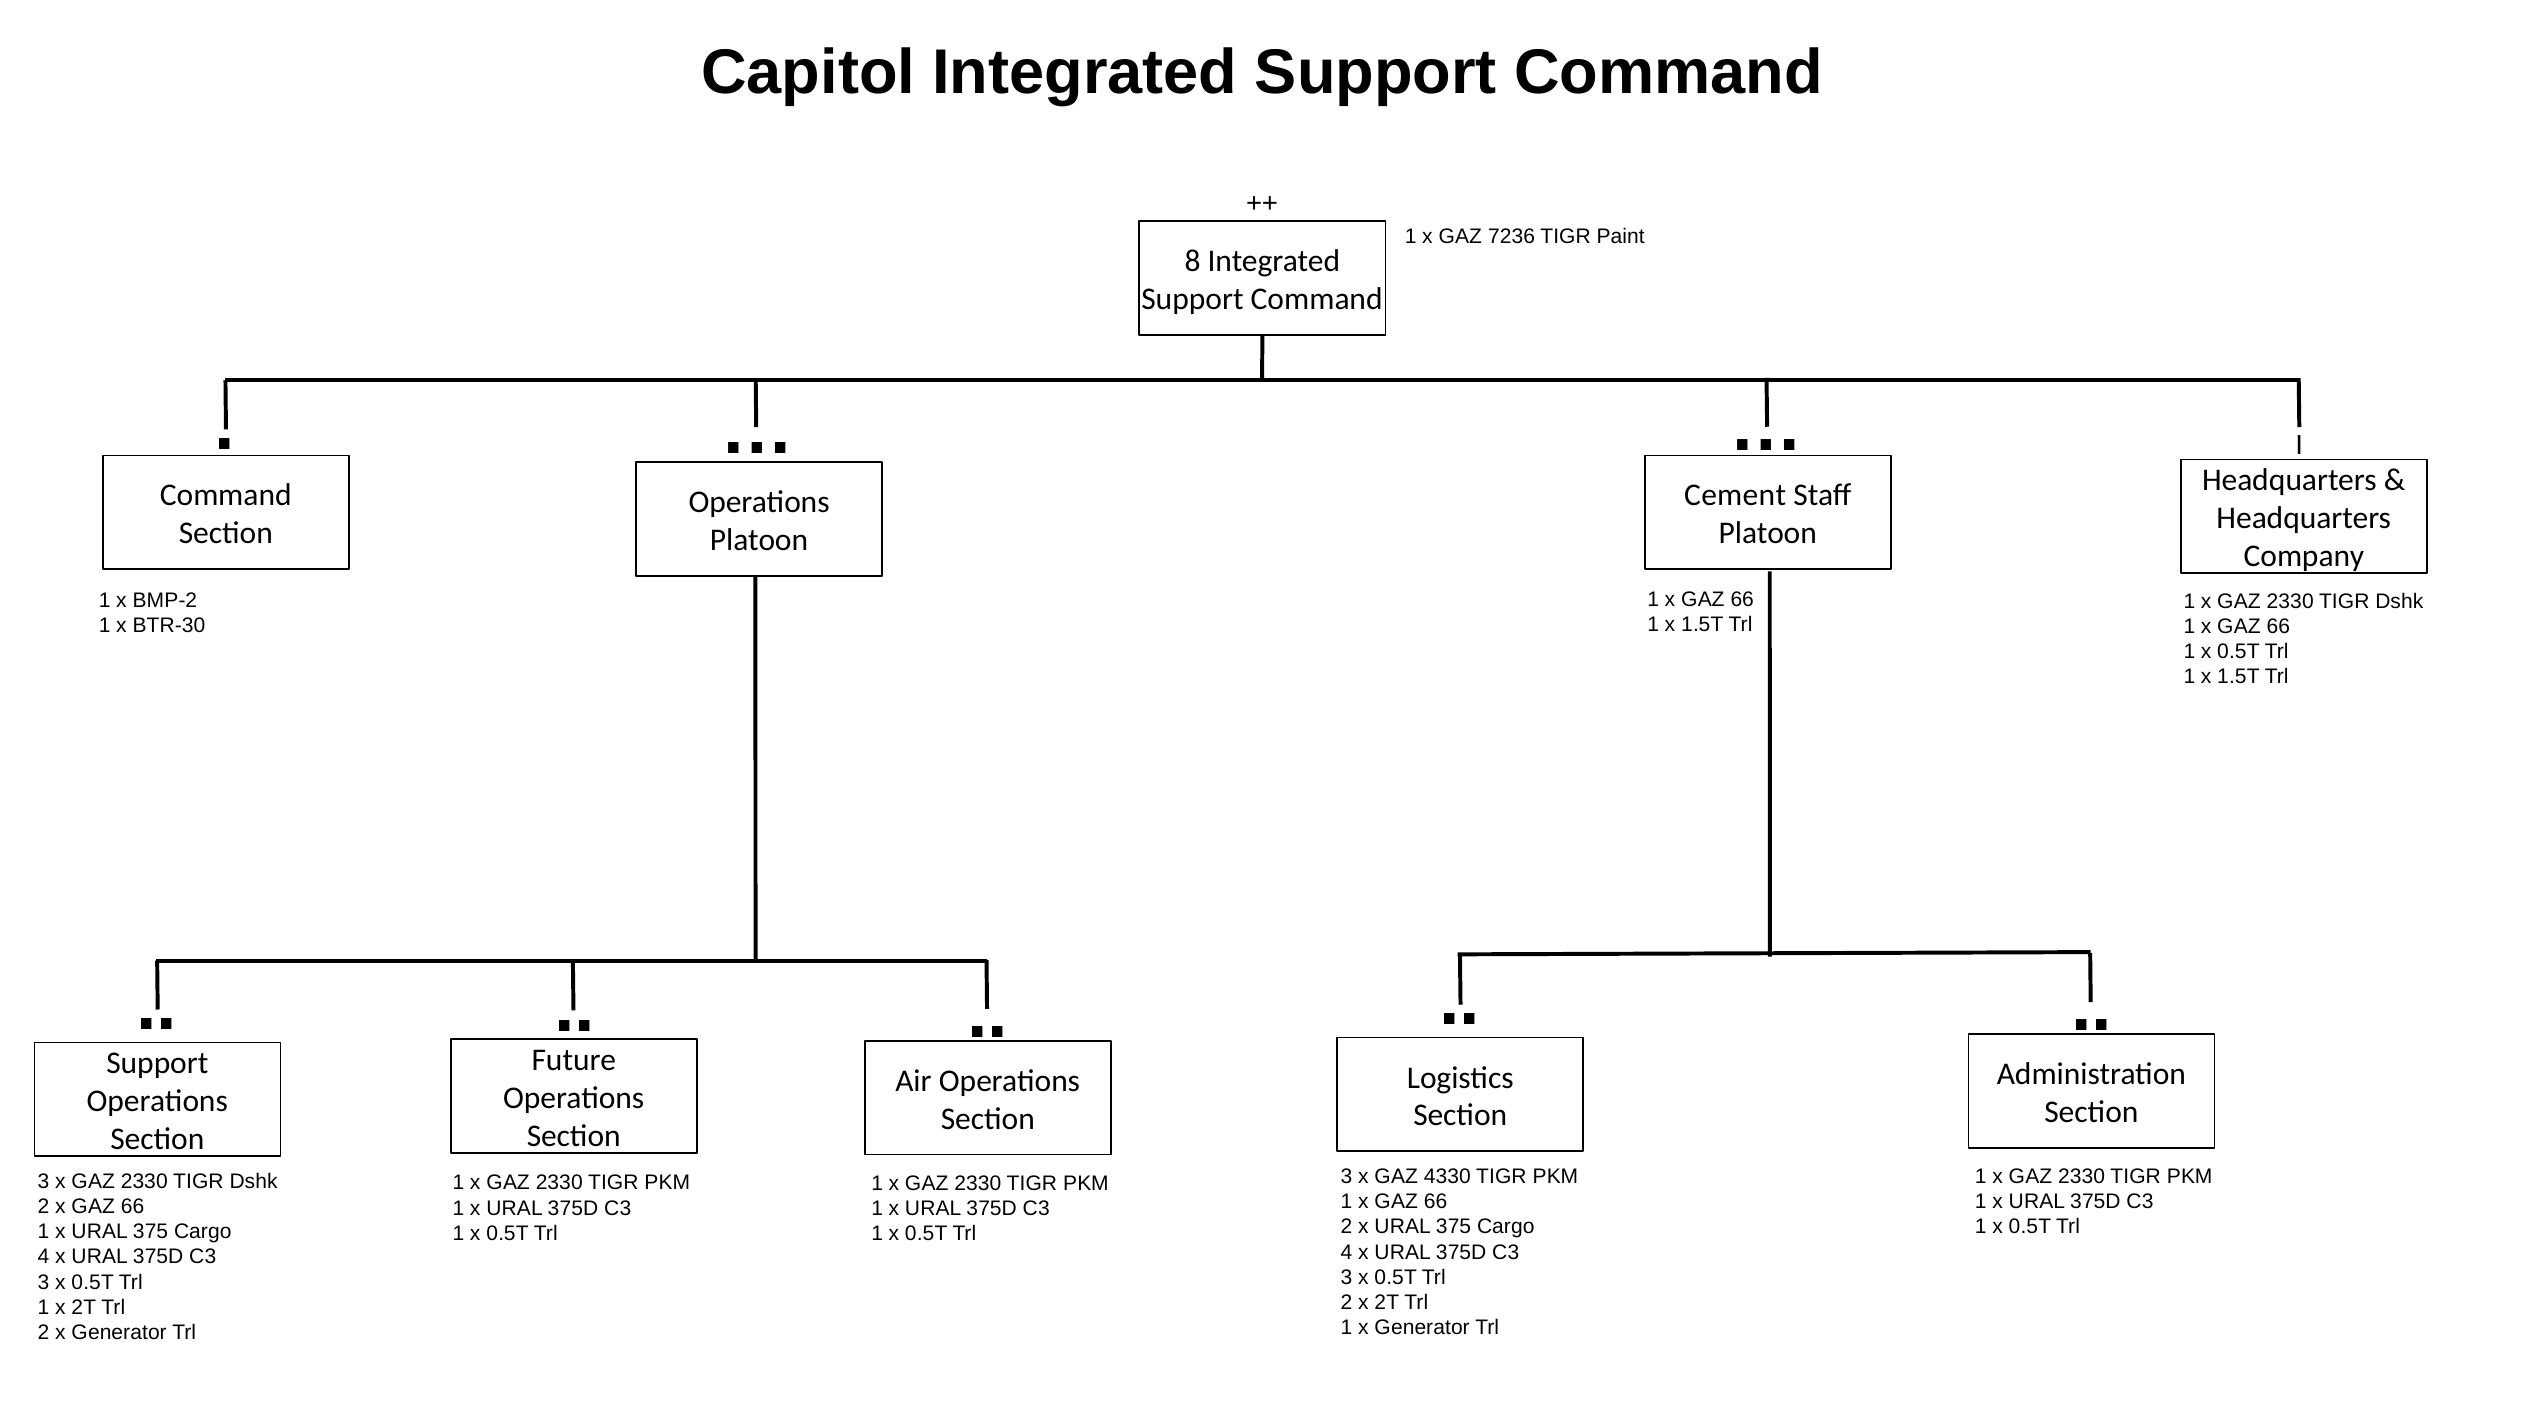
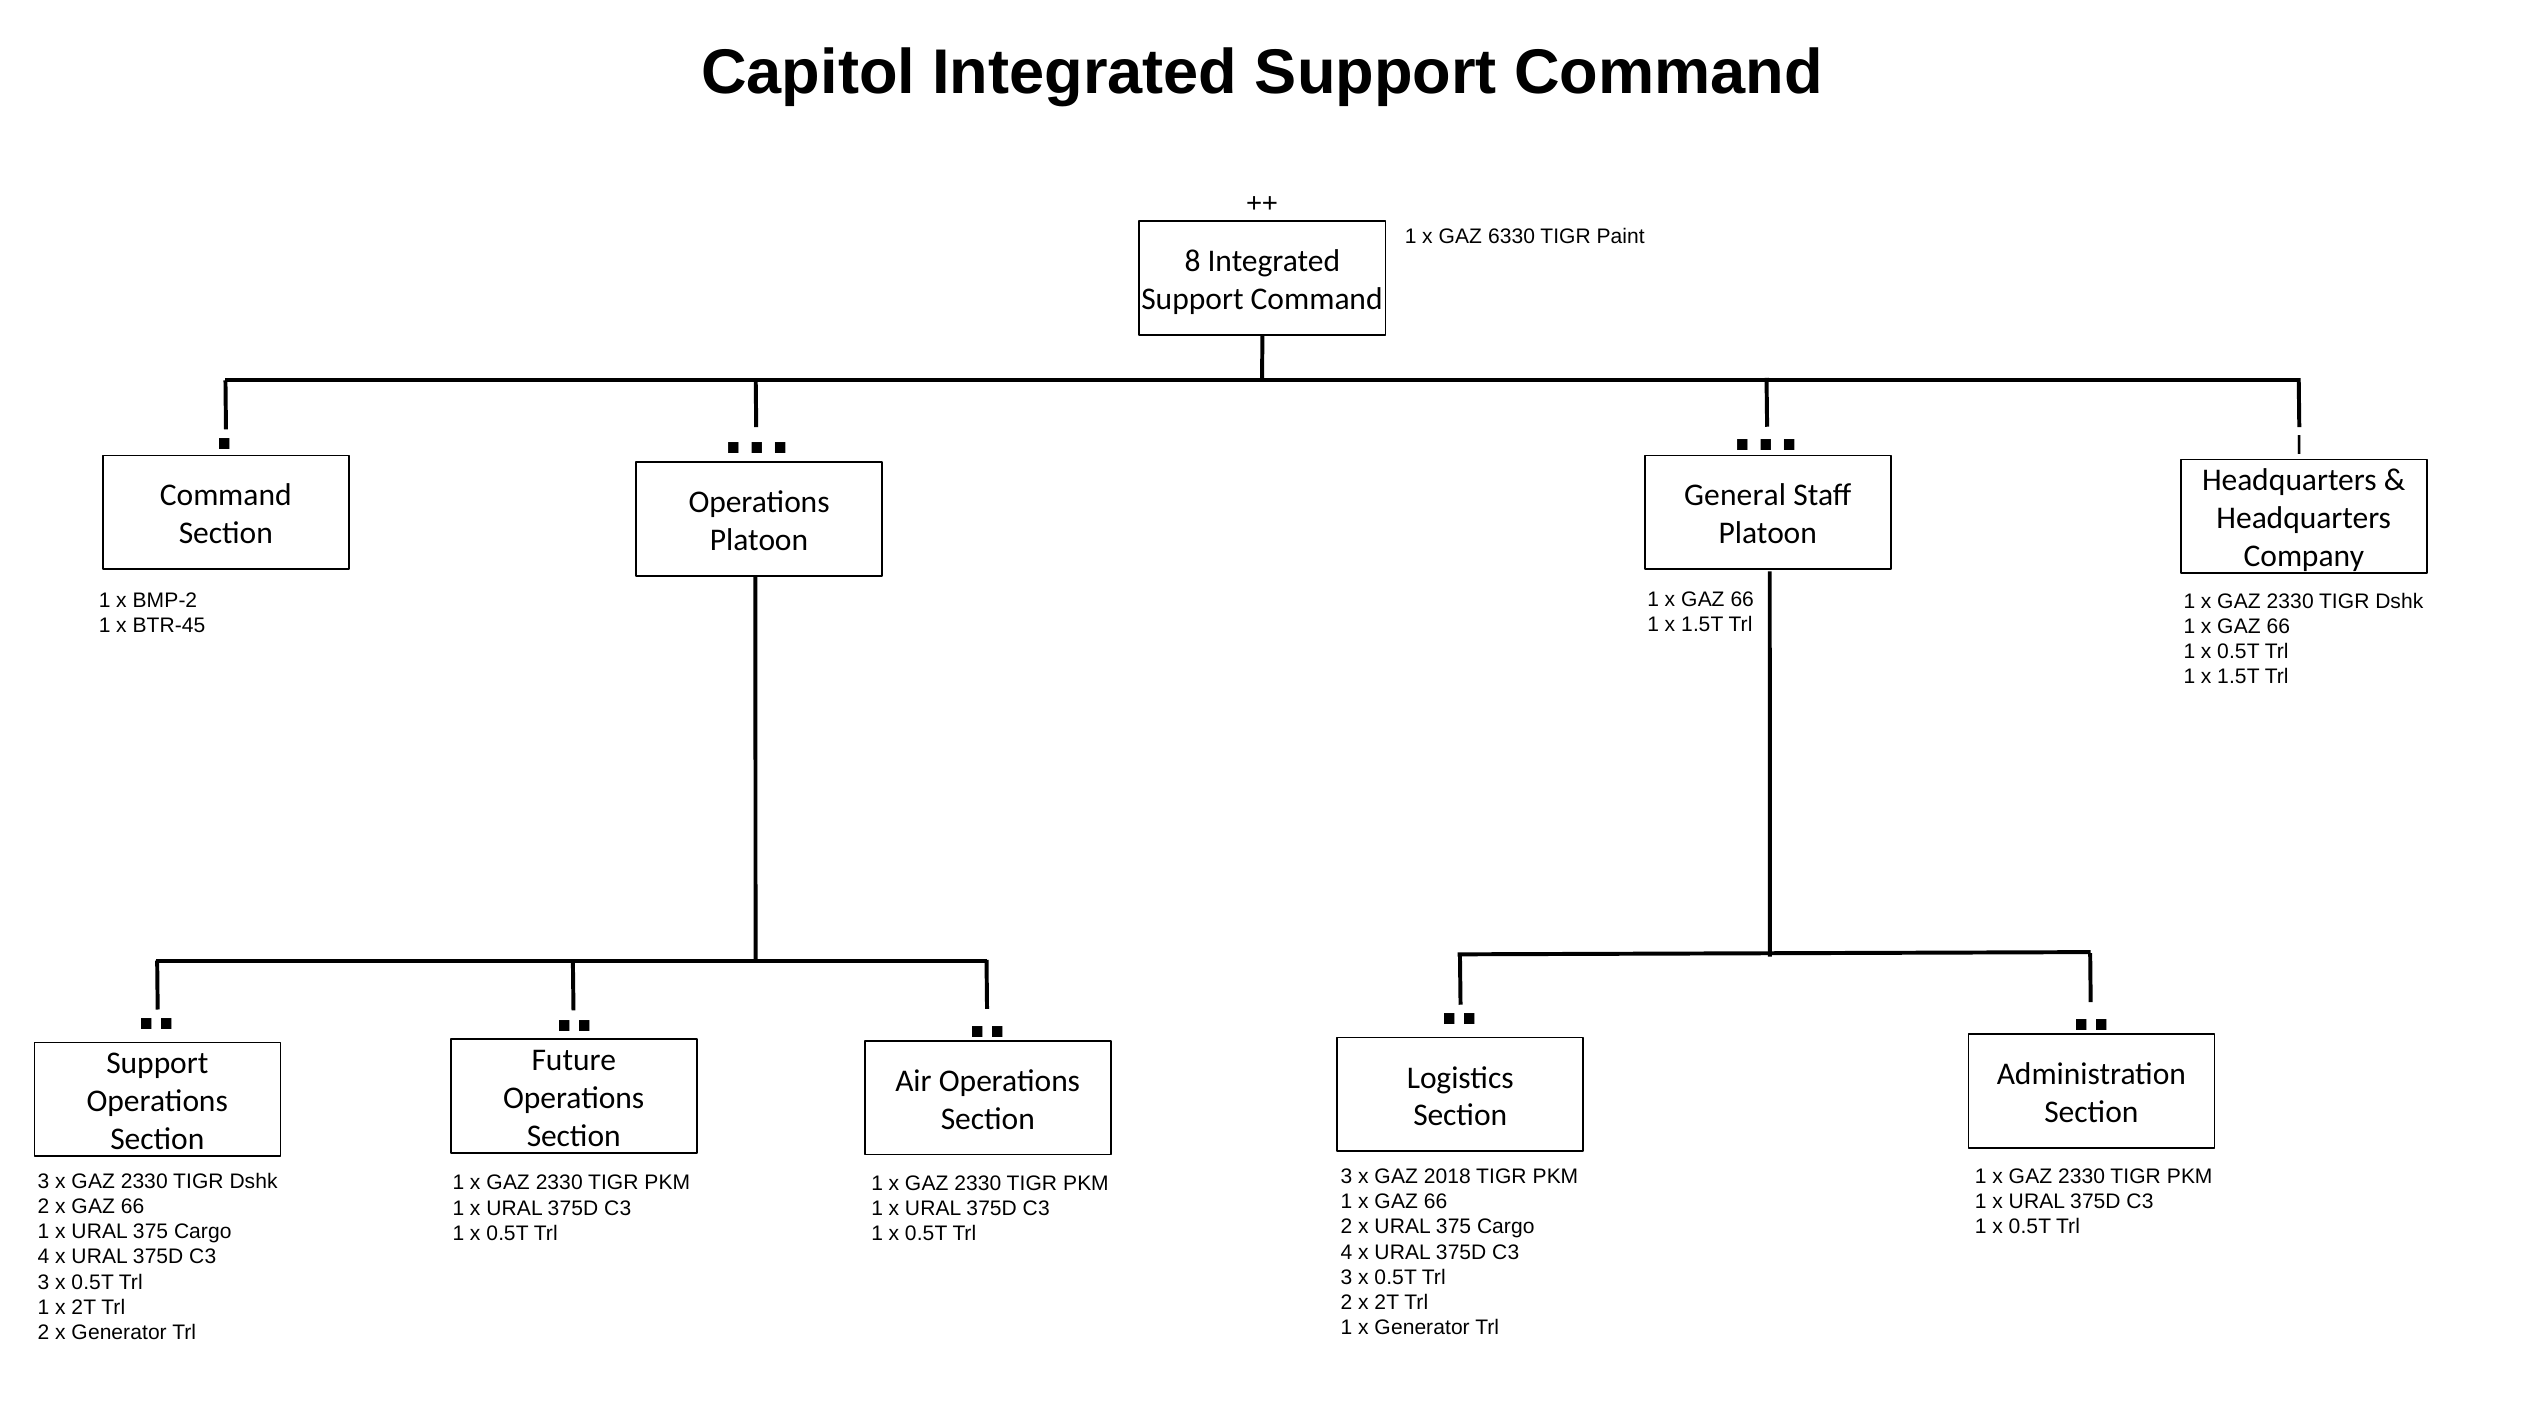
7236: 7236 -> 6330
Cement: Cement -> General
BTR-30: BTR-30 -> BTR-45
4330: 4330 -> 2018
